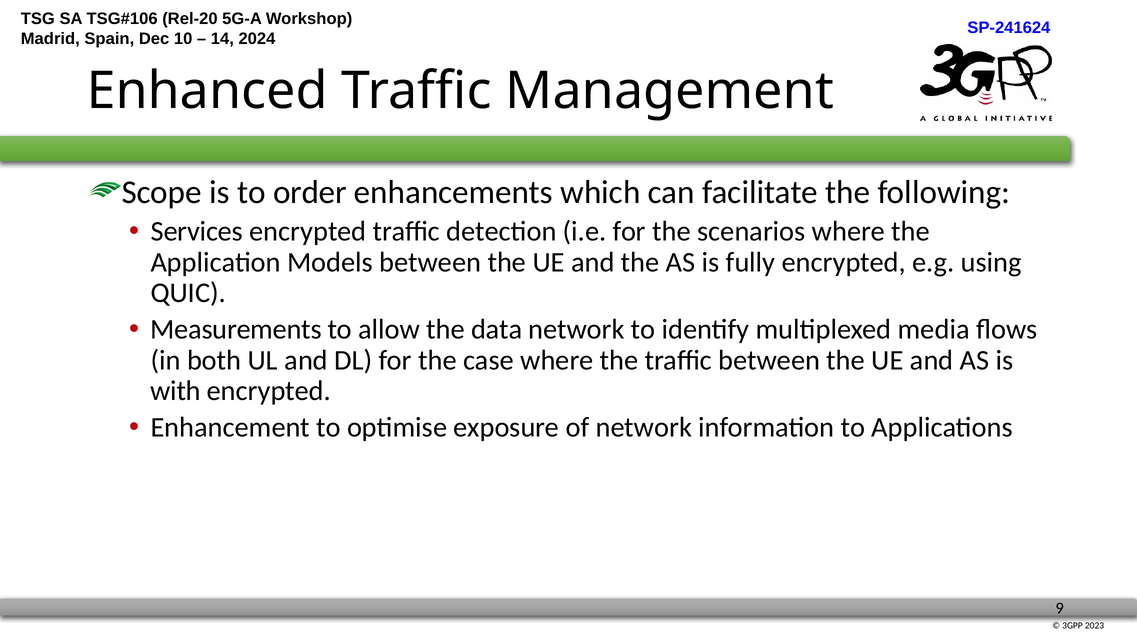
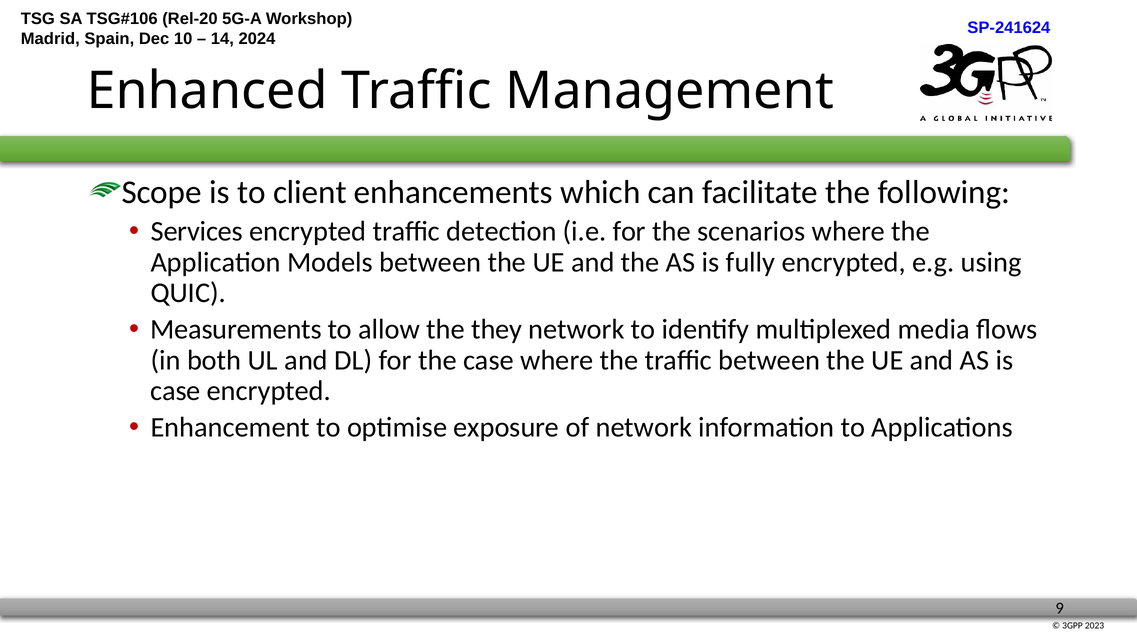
order: order -> client
data: data -> they
with at (175, 391): with -> case
